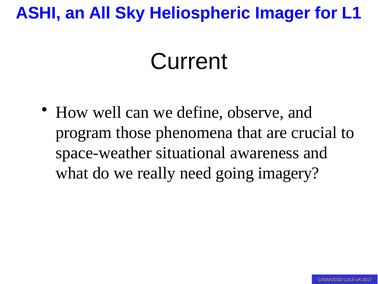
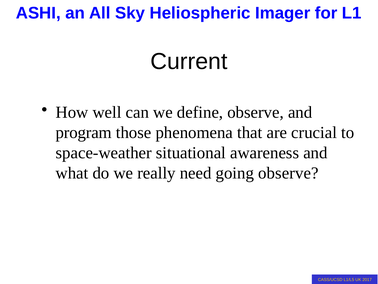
going imagery: imagery -> observe
